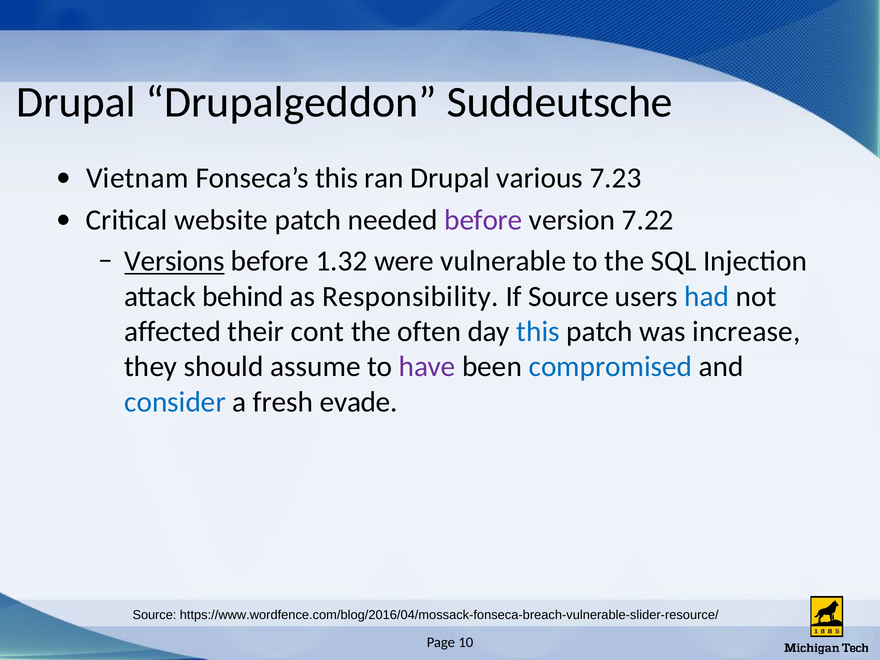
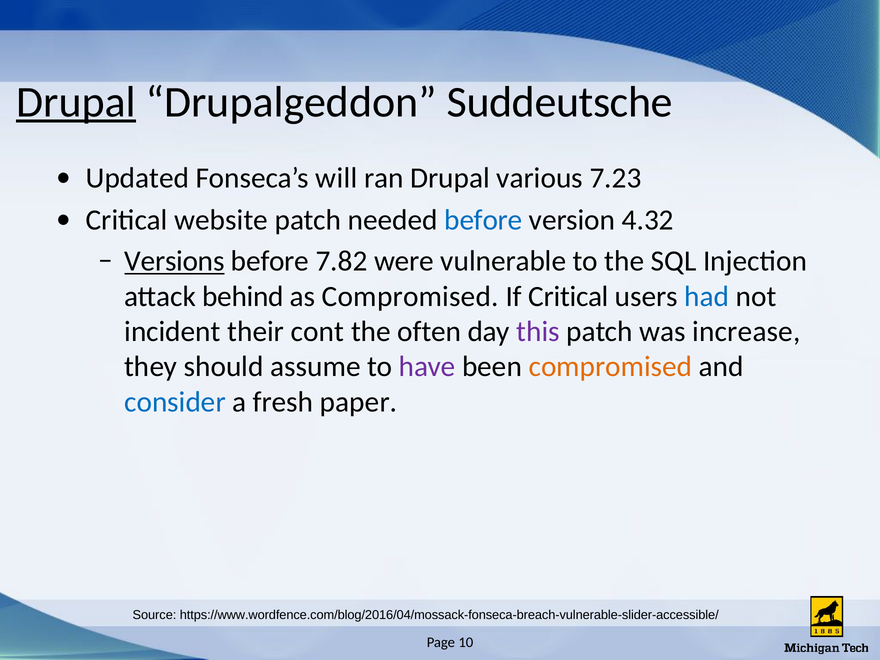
Drupal at (76, 102) underline: none -> present
Vietnam: Vietnam -> Updated
Fonseca’s this: this -> will
before at (483, 220) colour: purple -> blue
7.22: 7.22 -> 4.32
1.32: 1.32 -> 7.82
as Responsibility: Responsibility -> Compromised
If Source: Source -> Critical
affected: affected -> incident
this at (538, 332) colour: blue -> purple
compromised at (610, 367) colour: blue -> orange
evade: evade -> paper
https://www.wordfence.com/blog/2016/04/mossack-fonseca-breach-vulnerable-slider-resource/: https://www.wordfence.com/blog/2016/04/mossack-fonseca-breach-vulnerable-slider-resource/ -> https://www.wordfence.com/blog/2016/04/mossack-fonseca-breach-vulnerable-slider-accessible/
